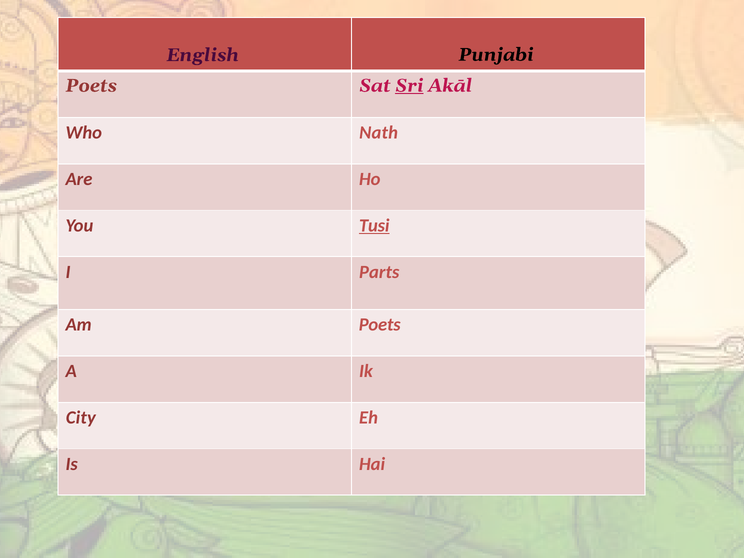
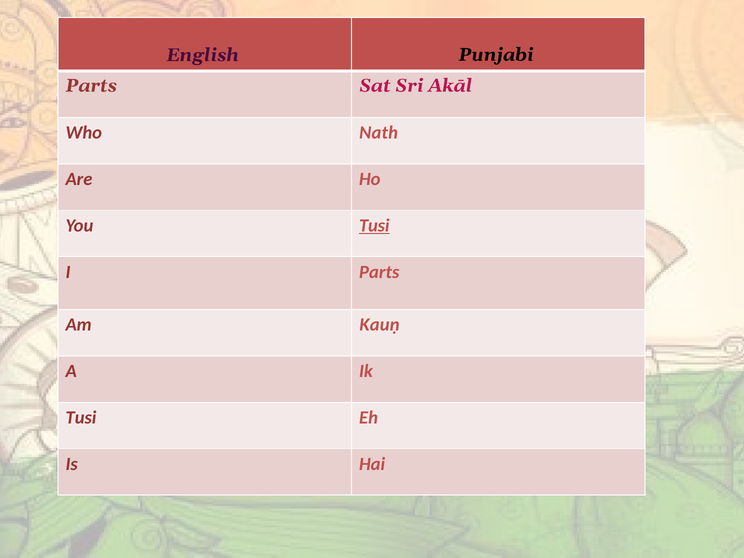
Poets at (91, 86): Poets -> Parts
Sri underline: present -> none
Am Poets: Poets -> Kauṇ
City at (81, 418): City -> Tusi
